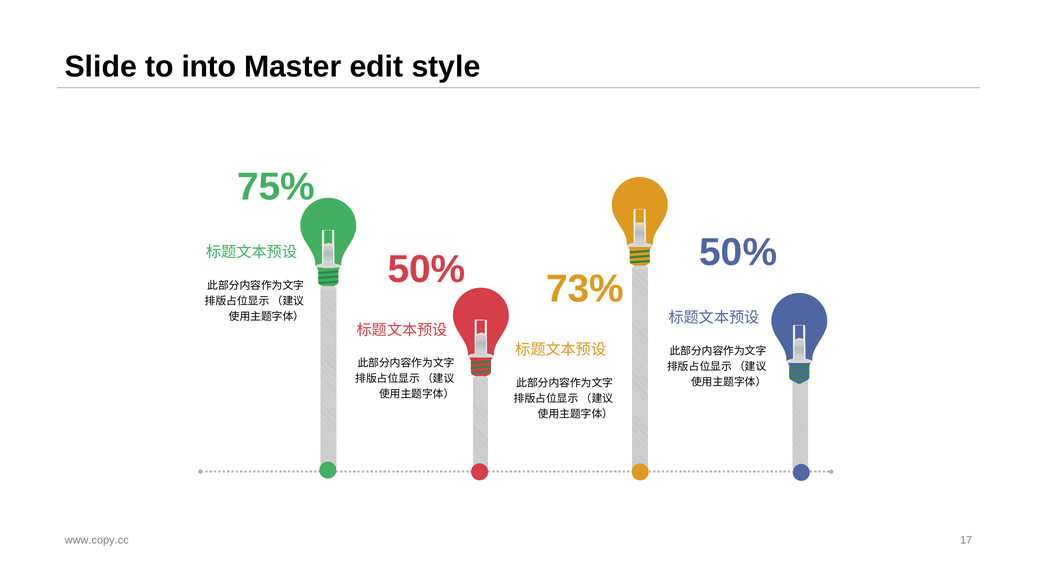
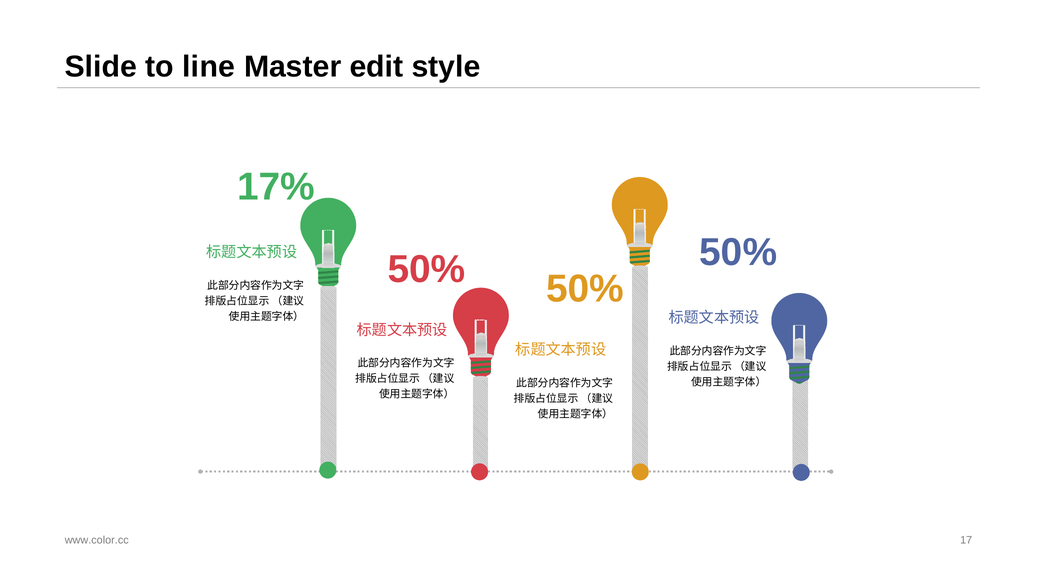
into: into -> line
75%: 75% -> 17%
73% at (585, 289): 73% -> 50%
www.copy.cc: www.copy.cc -> www.color.cc
